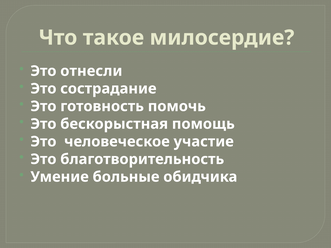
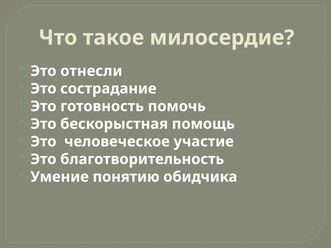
больные: больные -> понятию
